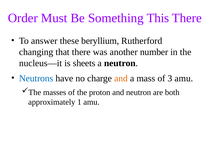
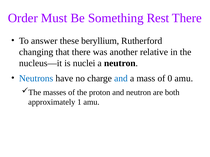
This: This -> Rest
number: number -> relative
sheets: sheets -> nuclei
and at (121, 79) colour: orange -> blue
3: 3 -> 0
